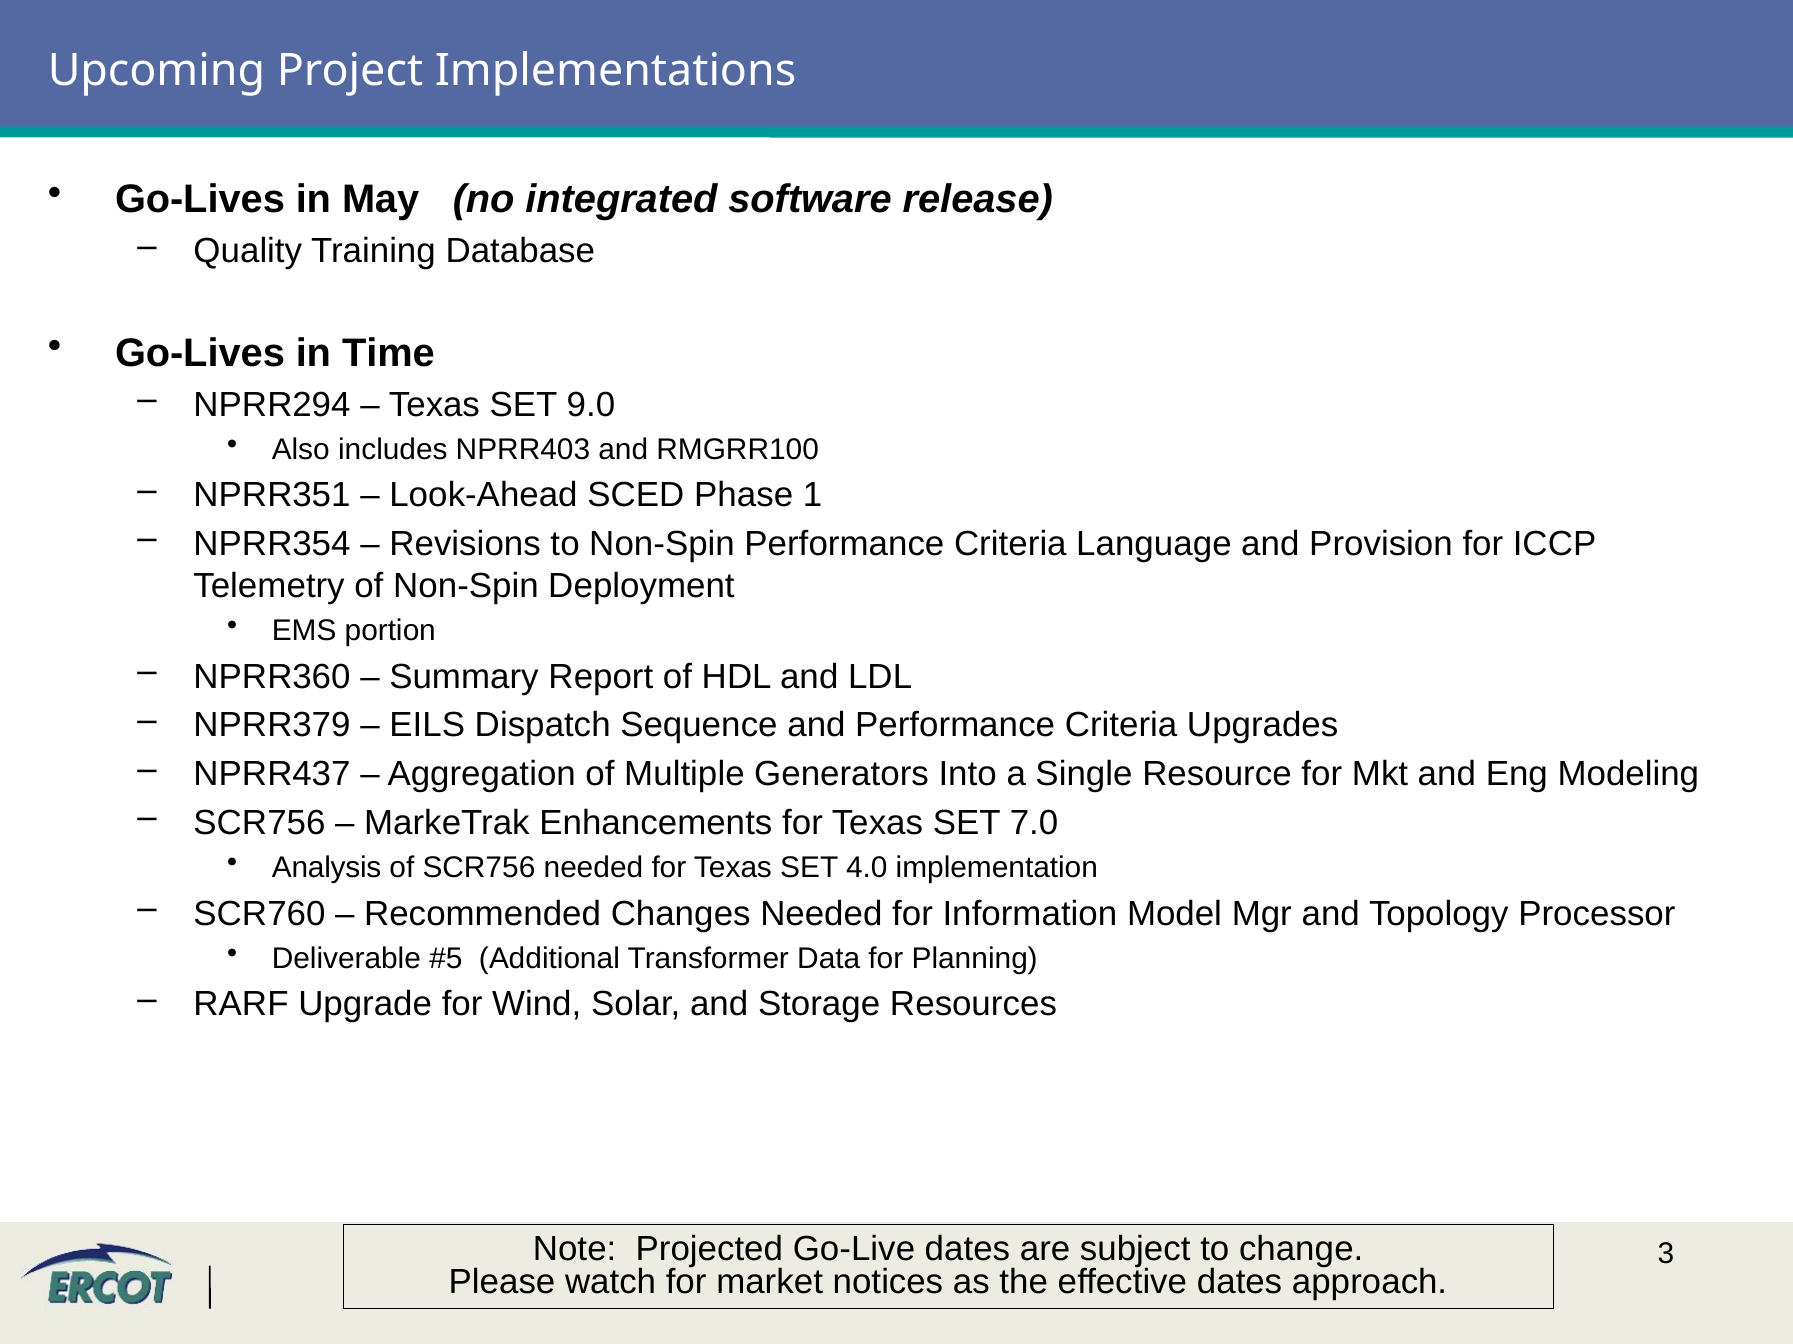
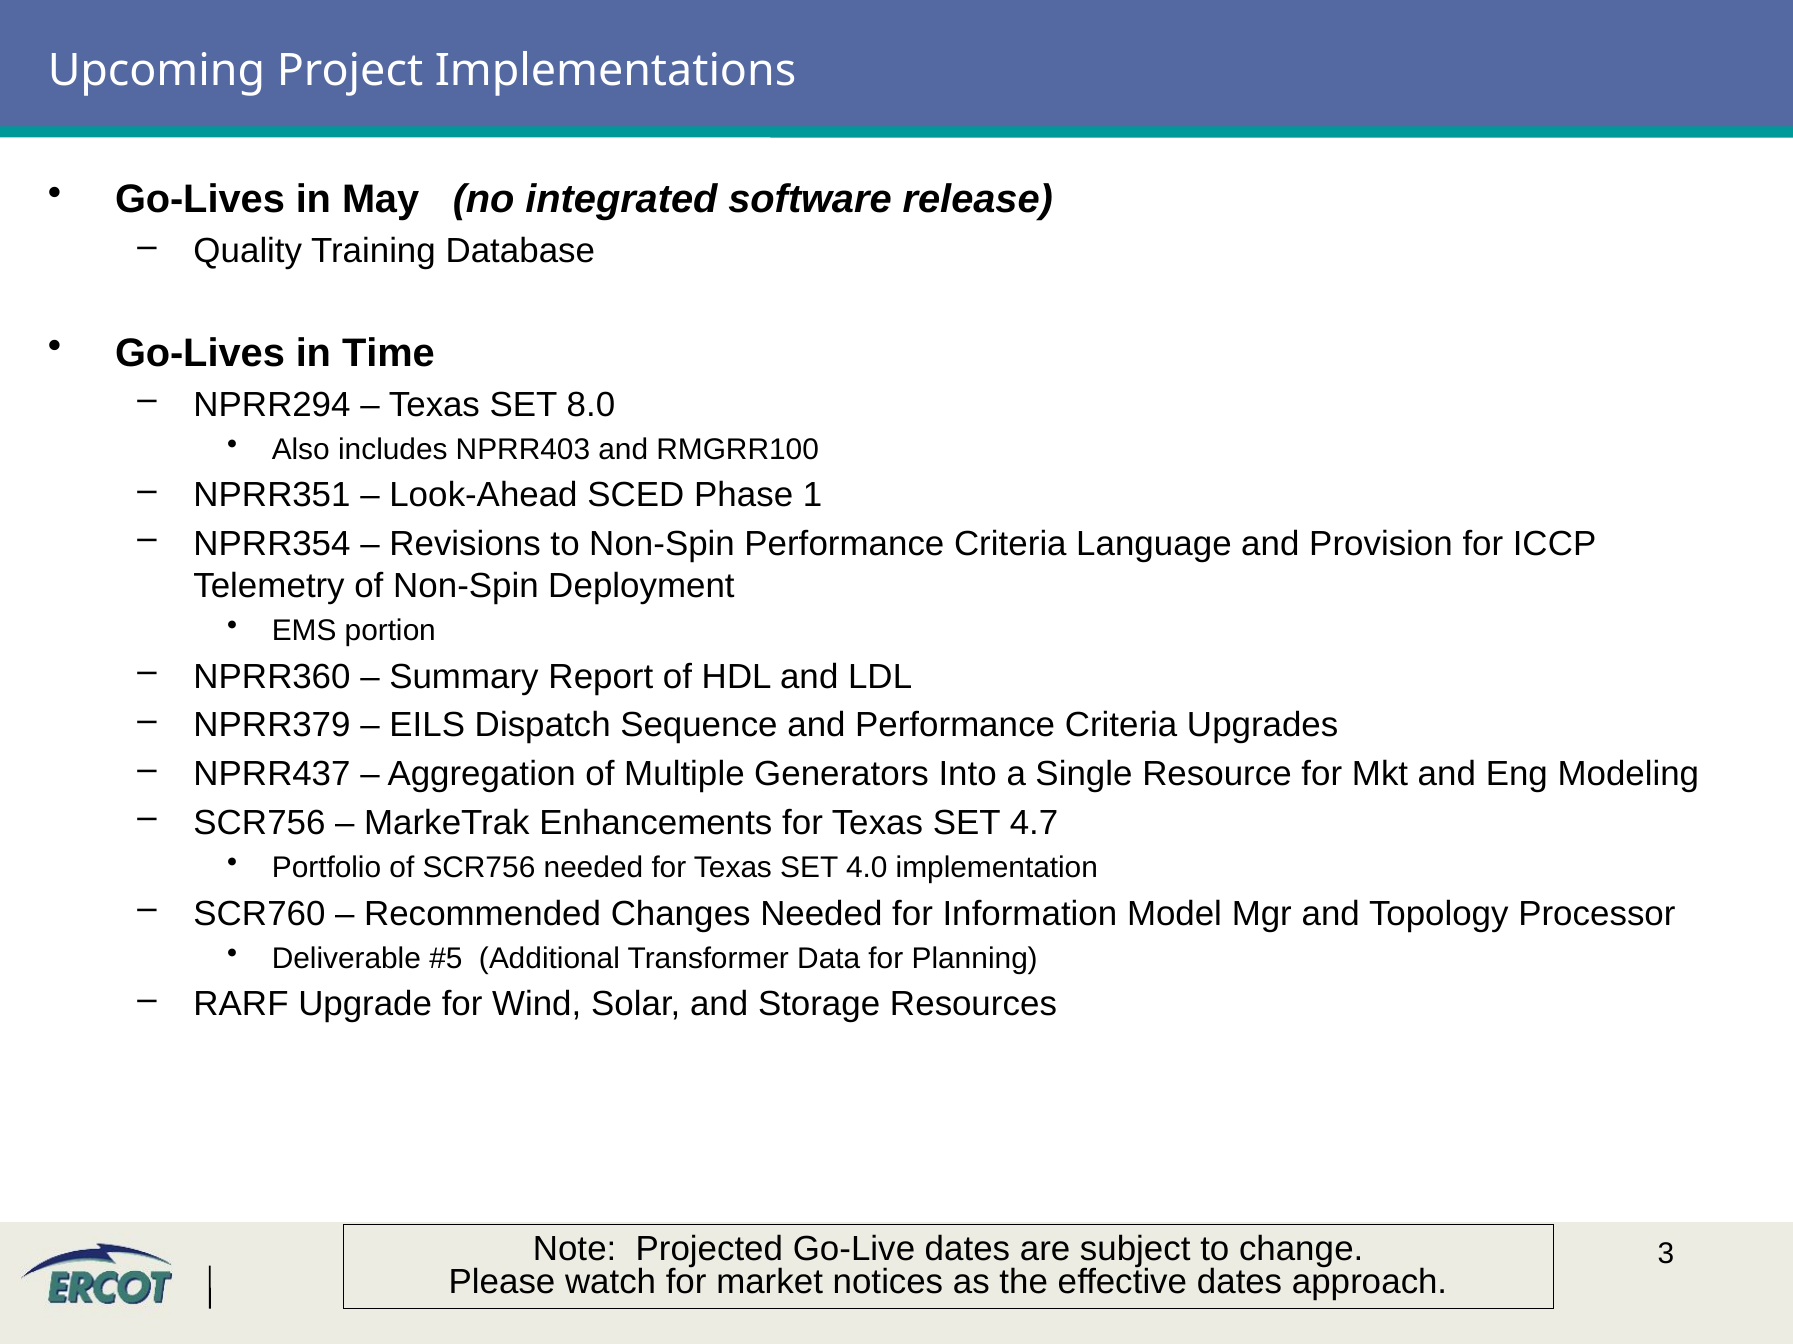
9.0: 9.0 -> 8.0
7.0: 7.0 -> 4.7
Analysis: Analysis -> Portfolio
